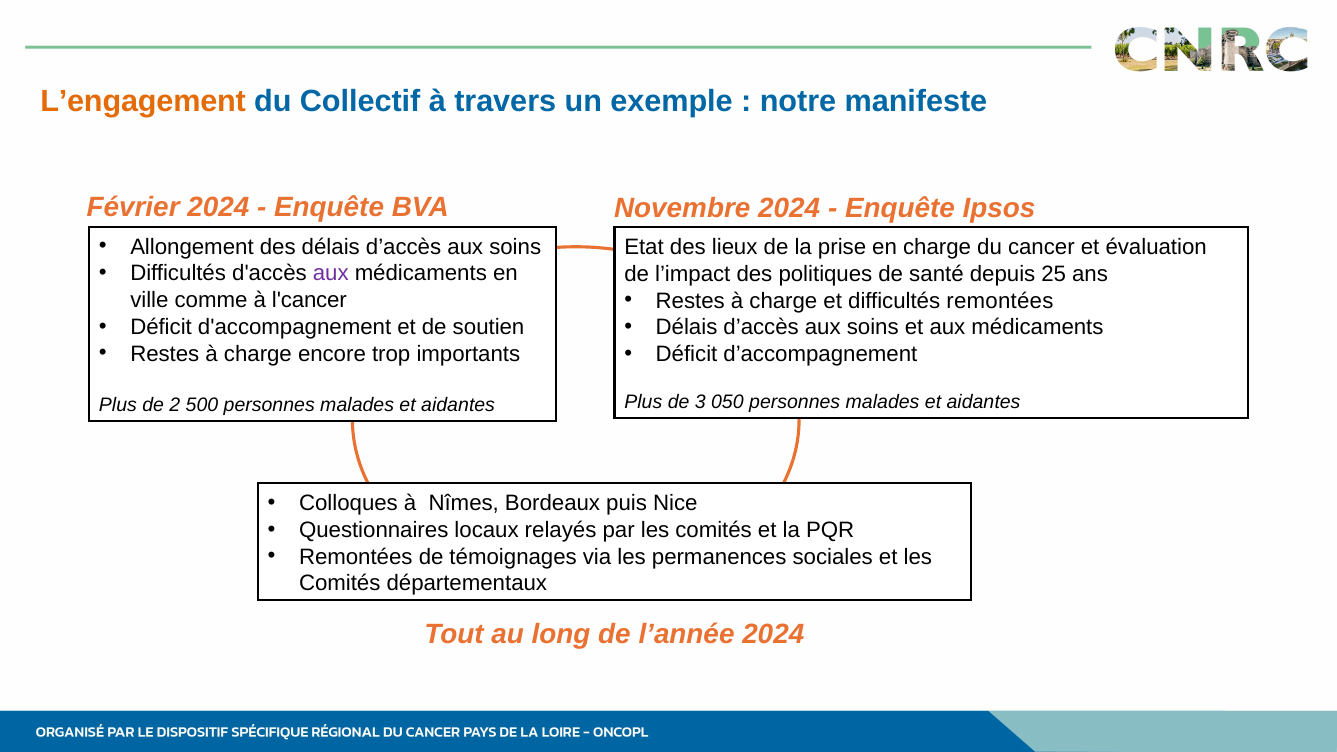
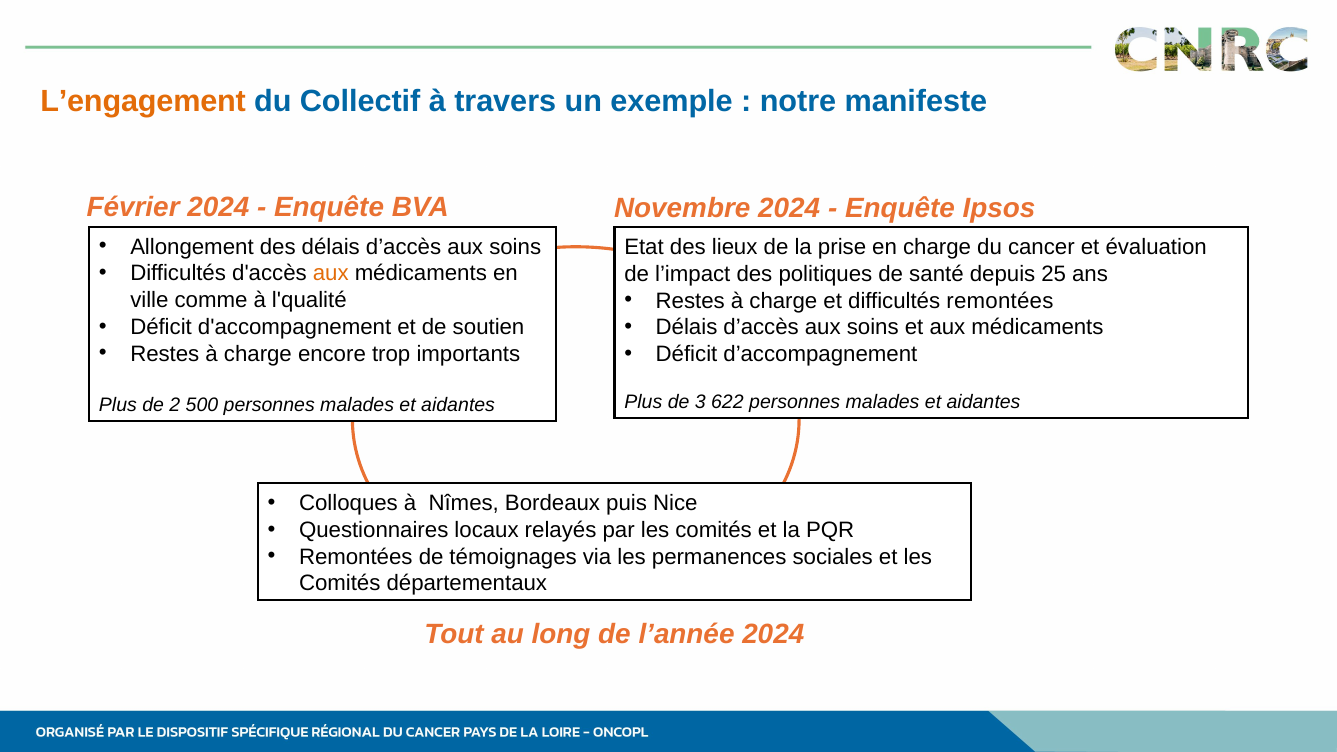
aux at (331, 274) colour: purple -> orange
l'cancer: l'cancer -> l'qualité
050: 050 -> 622
